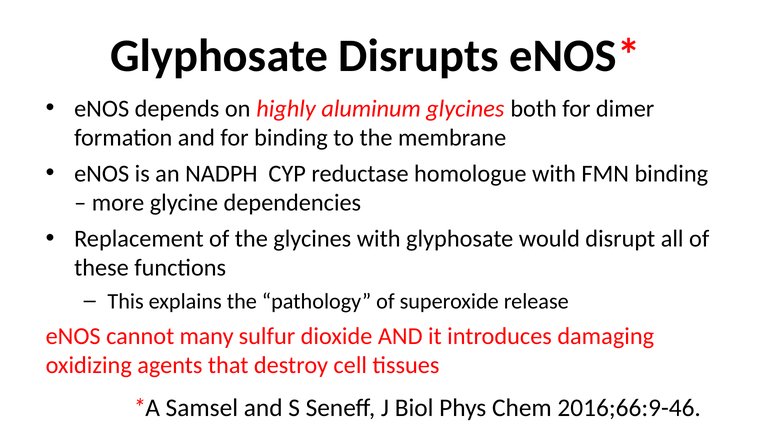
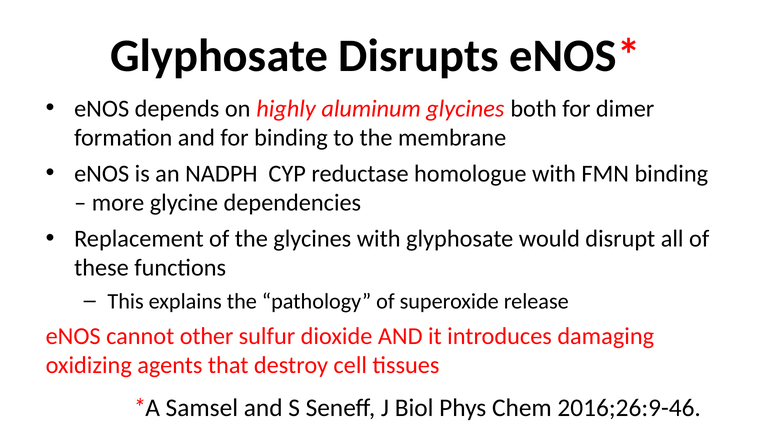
many: many -> other
2016;66:9-46: 2016;66:9-46 -> 2016;26:9-46
